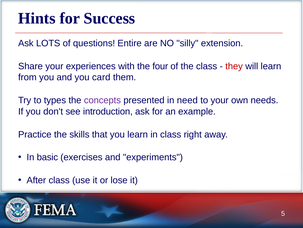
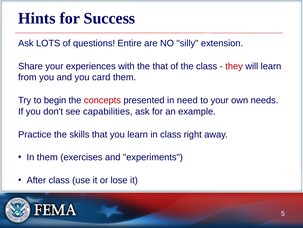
the four: four -> that
types: types -> begin
concepts colour: purple -> red
introduction: introduction -> capabilities
In basic: basic -> them
